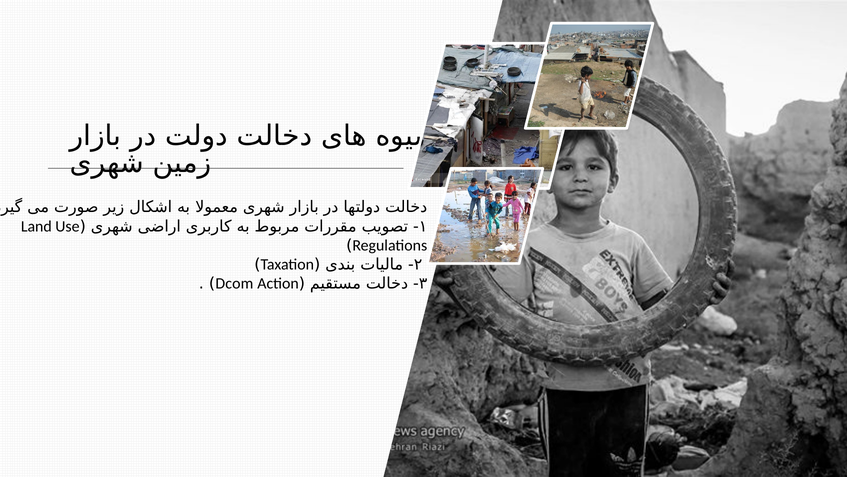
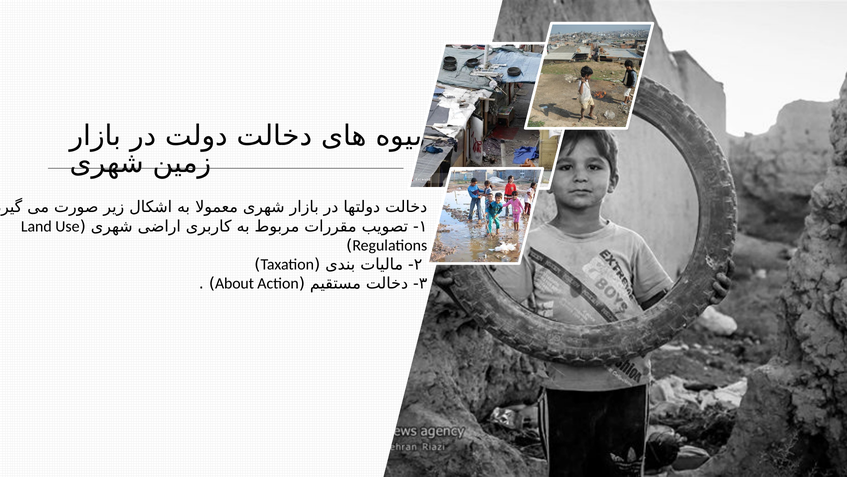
Dcom: Dcom -> About
